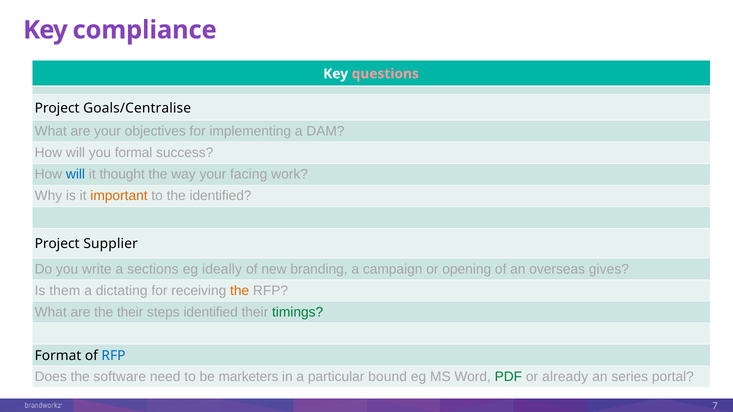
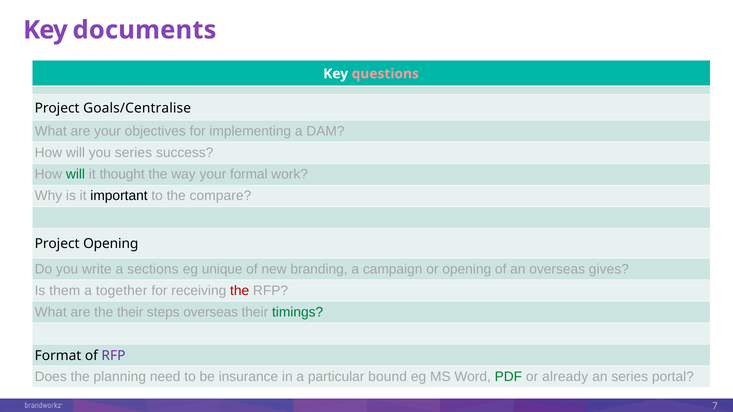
compliance: compliance -> documents
you formal: formal -> series
will at (76, 175) colour: blue -> green
facing: facing -> formal
important colour: orange -> black
the identified: identified -> compare
Project Supplier: Supplier -> Opening
ideally: ideally -> unique
dictating: dictating -> together
the at (240, 291) colour: orange -> red
steps identified: identified -> overseas
RFP at (113, 356) colour: blue -> purple
software: software -> planning
marketers: marketers -> insurance
